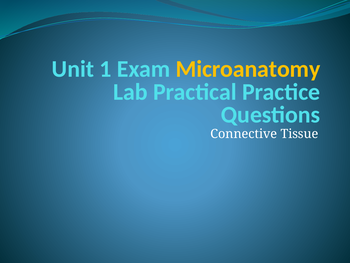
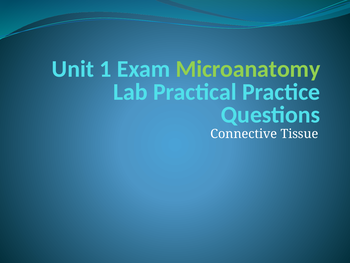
Microanatomy colour: yellow -> light green
